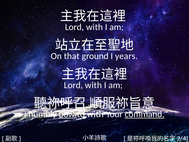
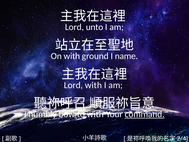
with at (94, 27): with -> unto
On that: that -> with
years: years -> name
bow underline: present -> none
